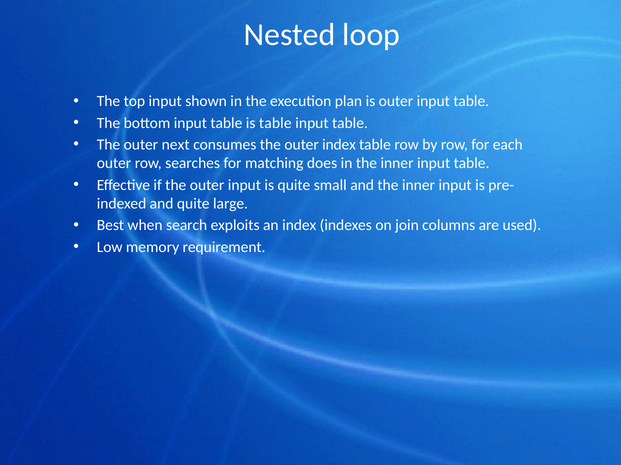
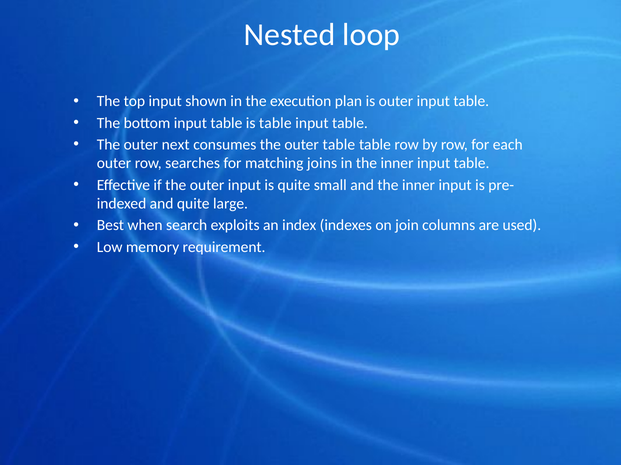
outer index: index -> table
does: does -> joins
